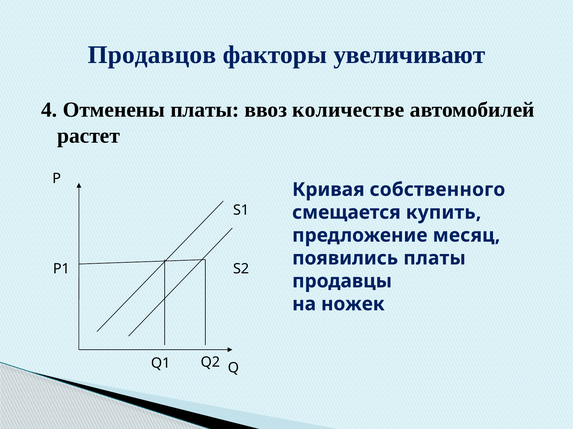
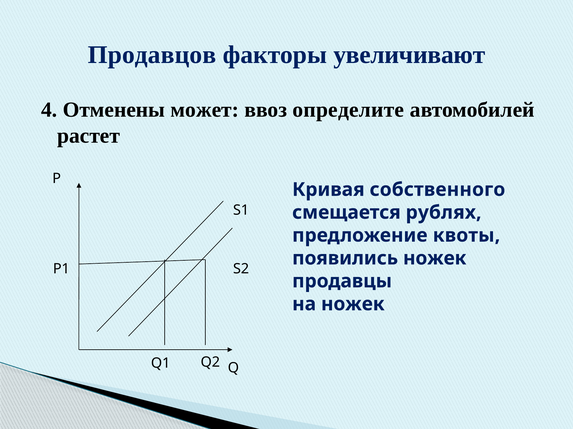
Отменены платы: платы -> может
количестве: количестве -> определите
купить: купить -> рублях
месяц: месяц -> квоты
появились платы: платы -> ножек
